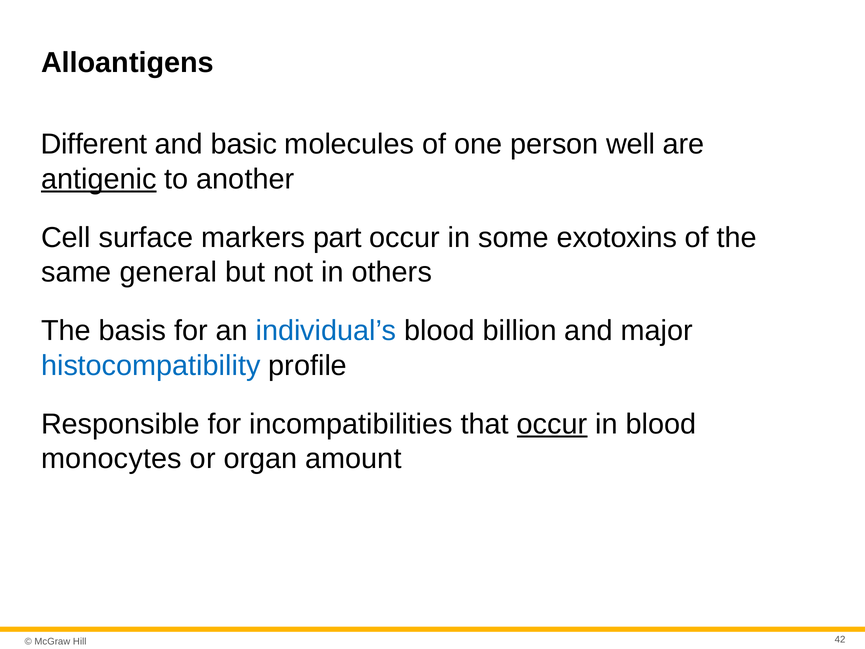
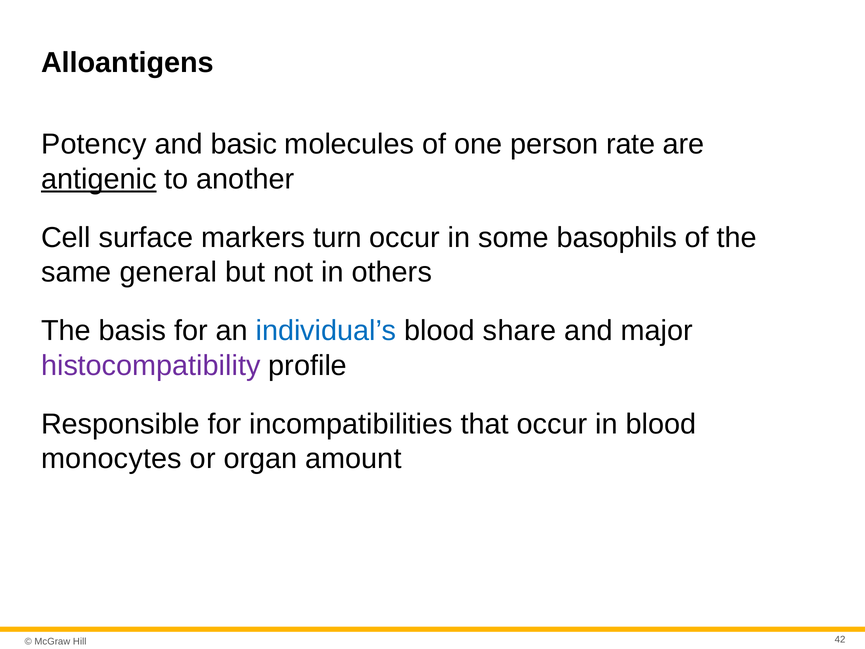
Different: Different -> Potency
well: well -> rate
part: part -> turn
exotoxins: exotoxins -> basophils
billion: billion -> share
histocompatibility colour: blue -> purple
occur at (552, 424) underline: present -> none
